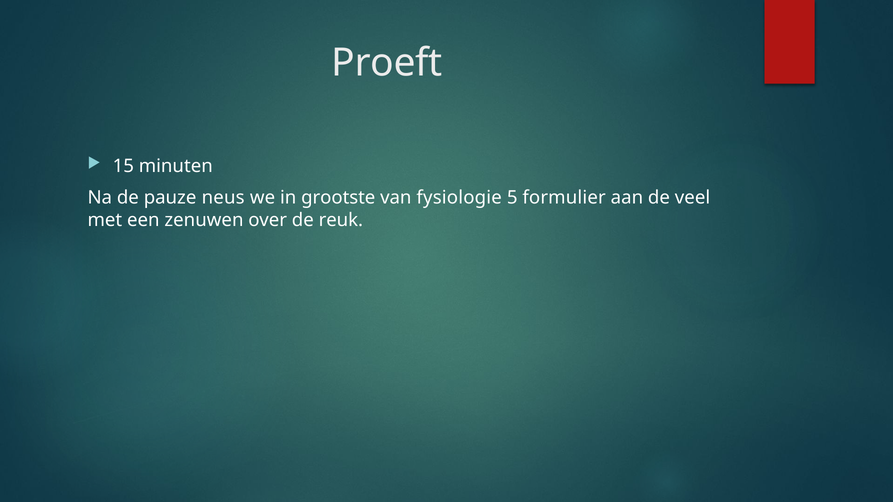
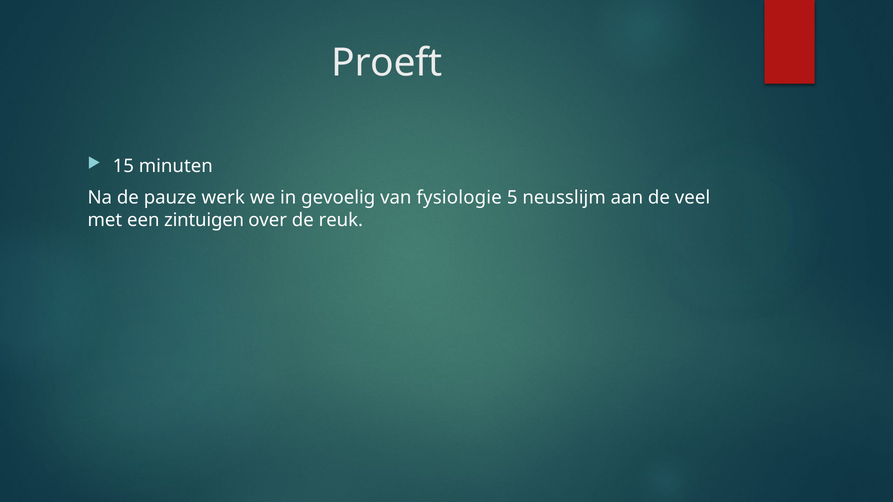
neus: neus -> werk
grootste: grootste -> gevoelig
formulier: formulier -> neusslijm
zenuwen: zenuwen -> zintuigen
